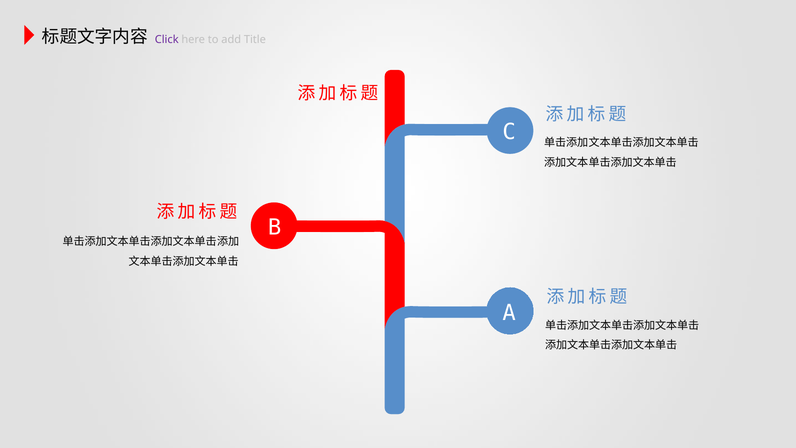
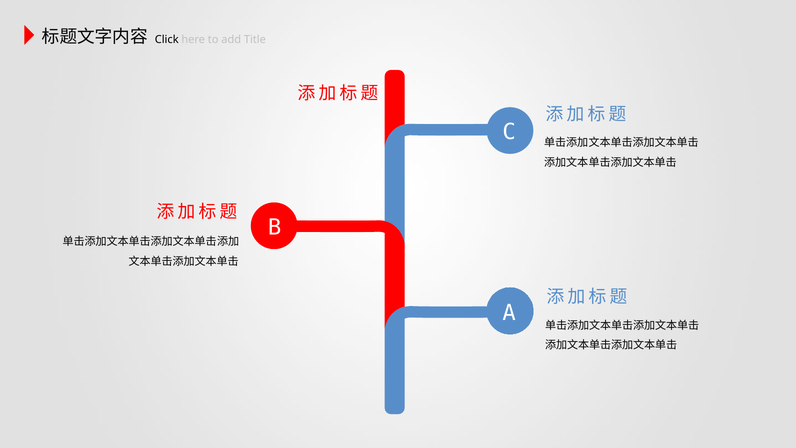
Click colour: purple -> black
